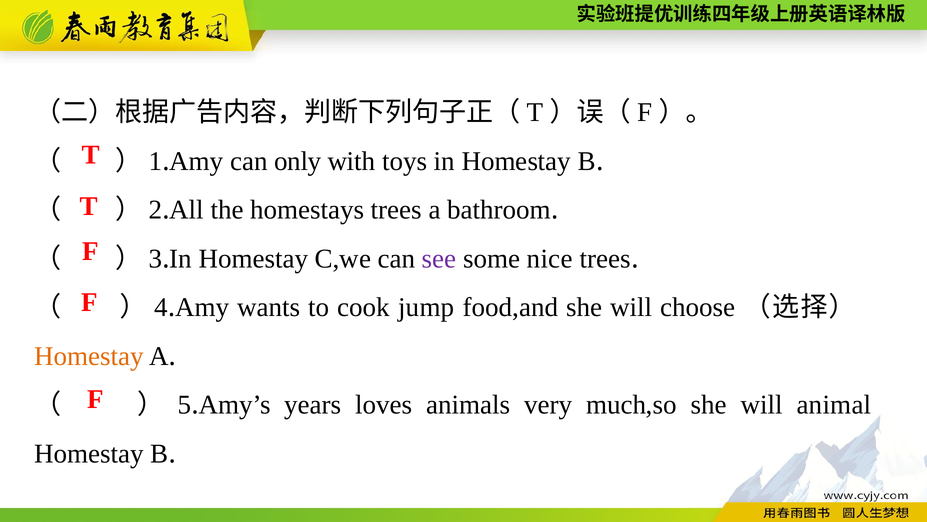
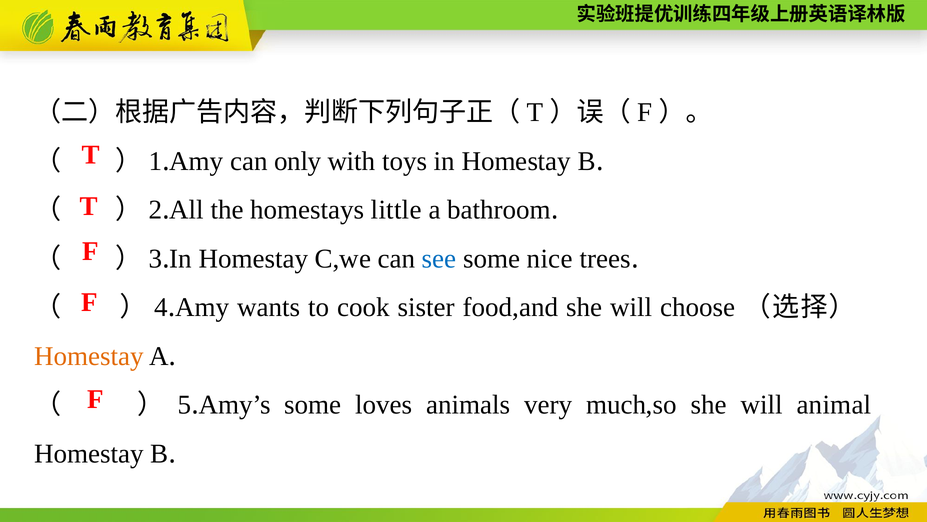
homestays trees: trees -> little
see colour: purple -> blue
jump: jump -> sister
years at (313, 405): years -> some
